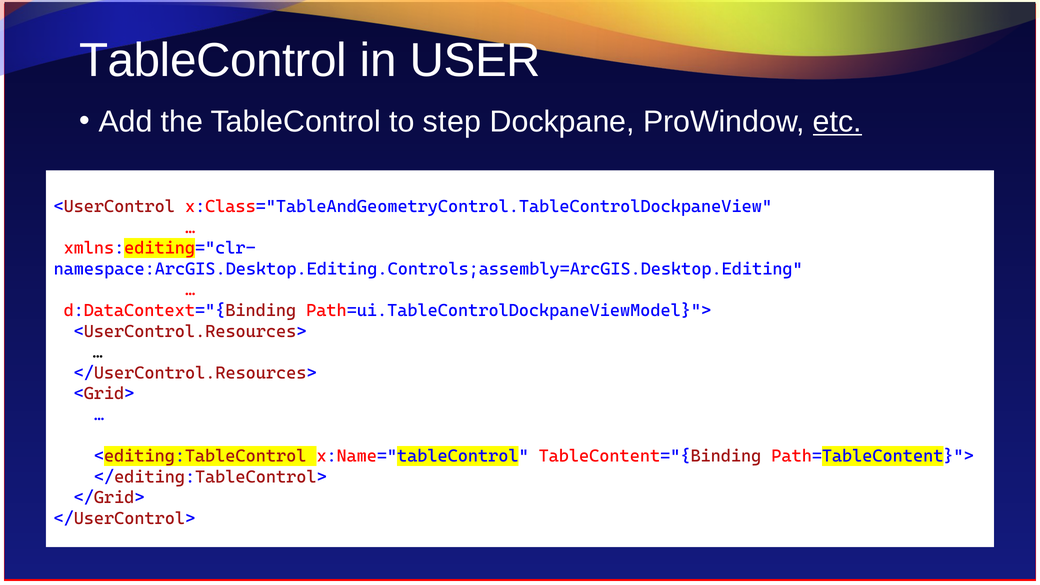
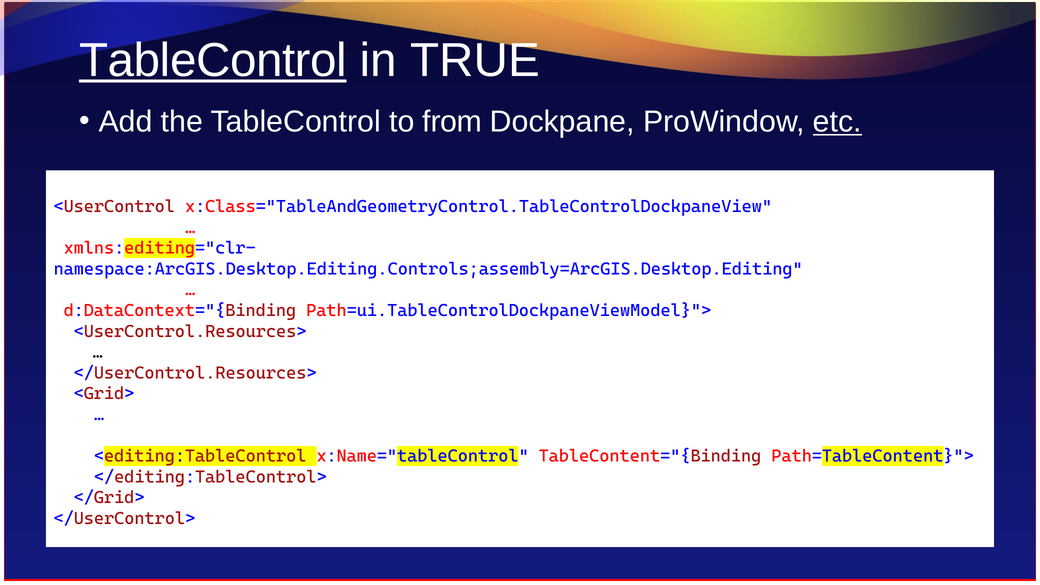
TableControl at (213, 60) underline: none -> present
USER: USER -> TRUE
step: step -> from
